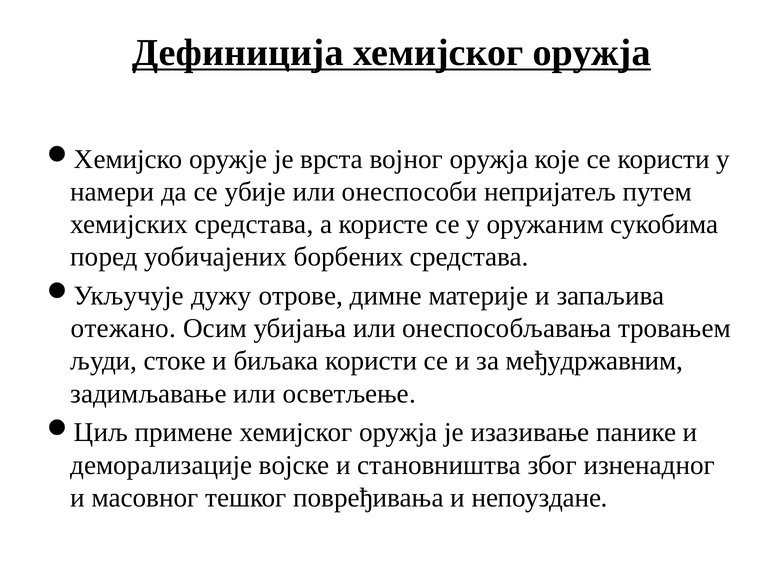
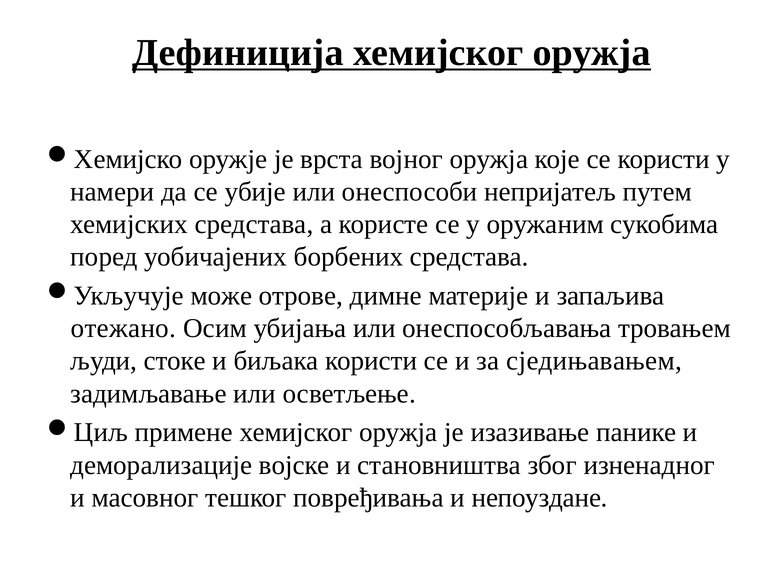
дужу: дужу -> може
међудржавним: међудржавним -> сједињавањем
